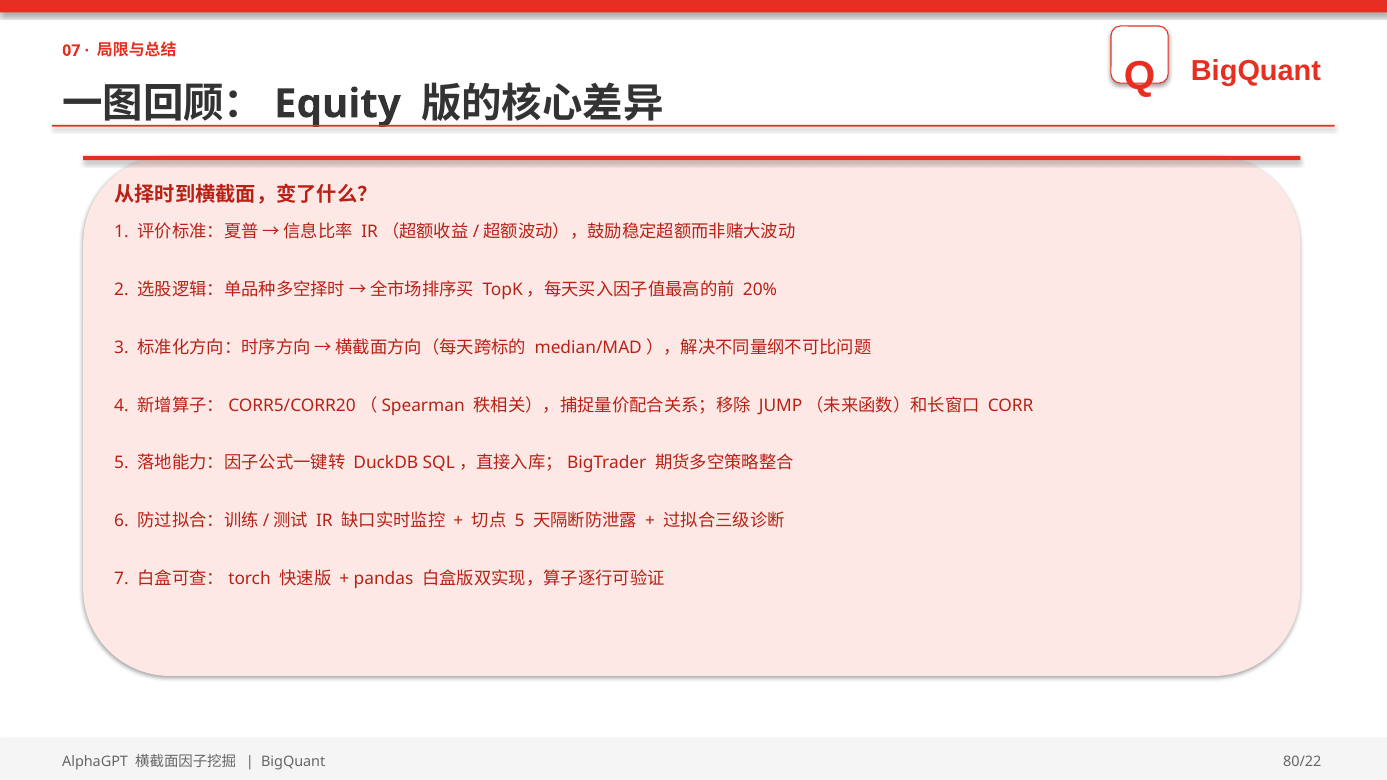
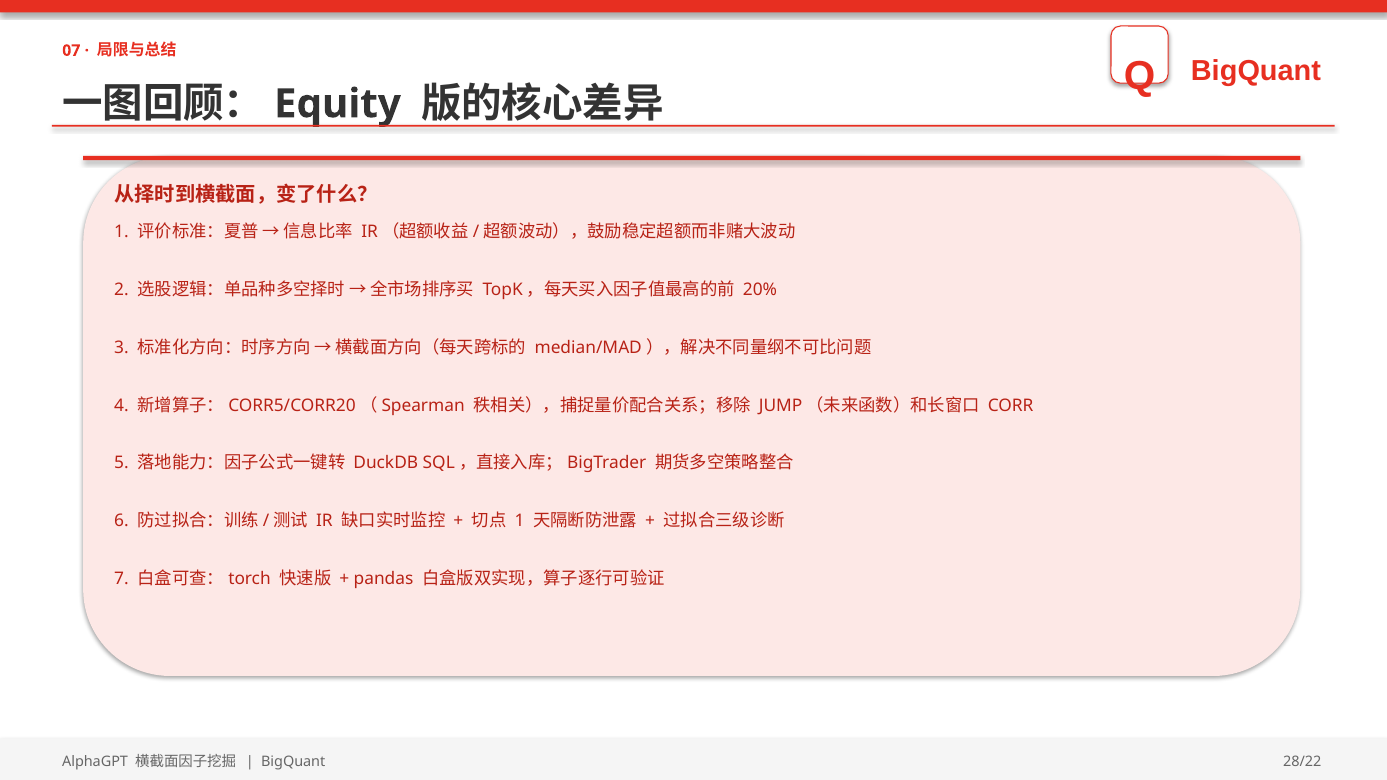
5 at (519, 521): 5 -> 1
80/22: 80/22 -> 28/22
